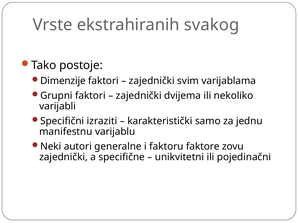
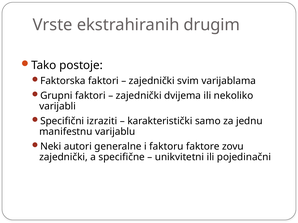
svakog: svakog -> drugim
Dimenzije: Dimenzije -> Faktorska
